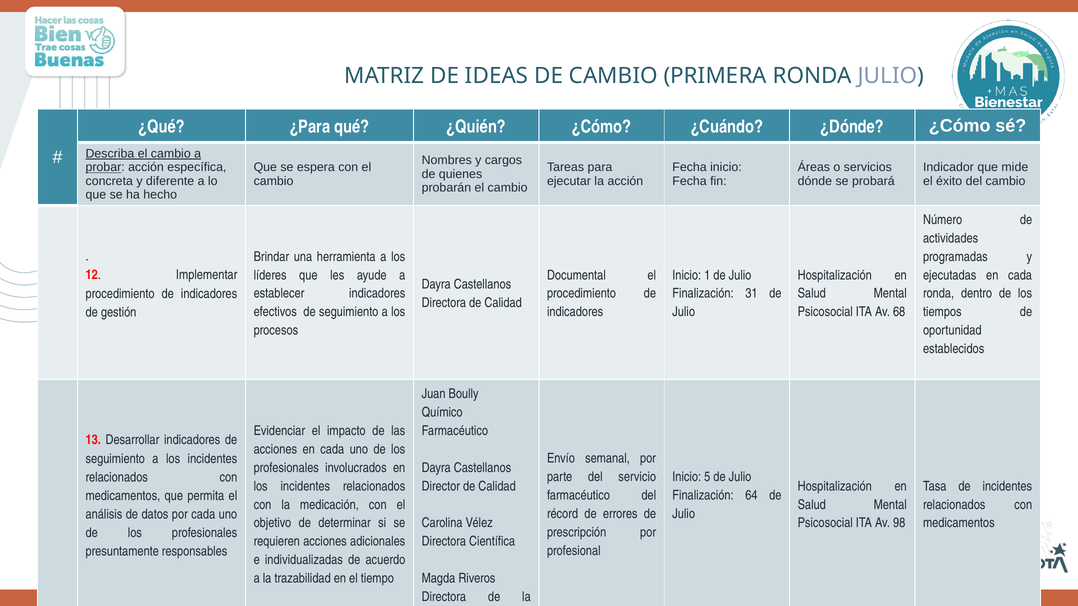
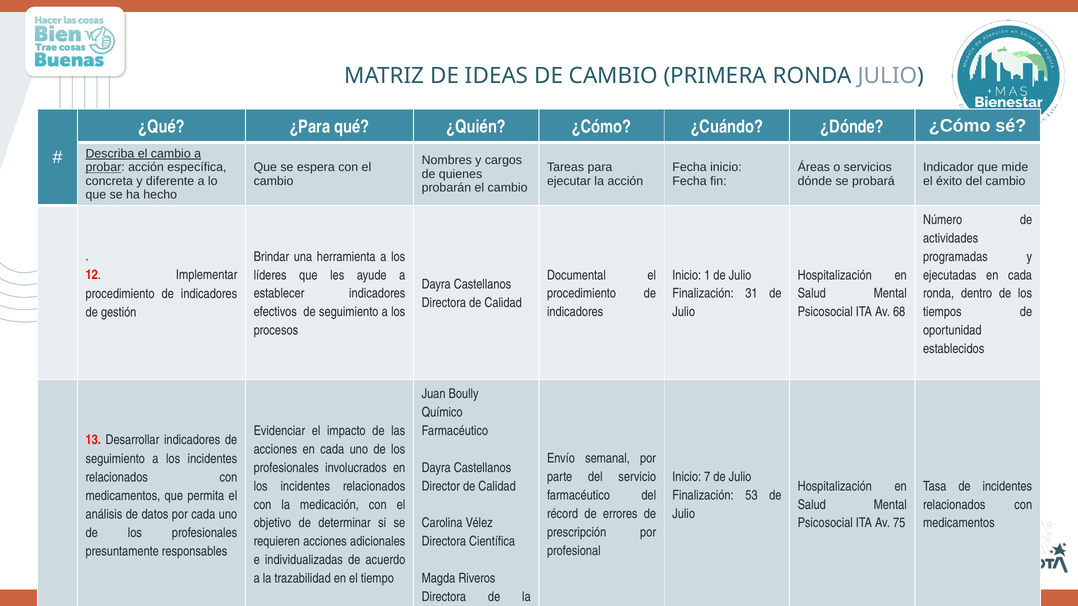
5: 5 -> 7
64: 64 -> 53
98: 98 -> 75
